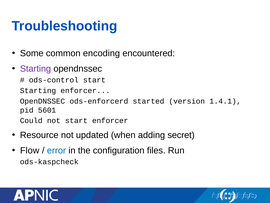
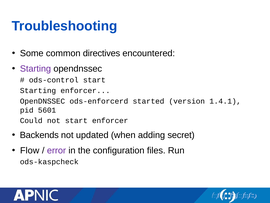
encoding: encoding -> directives
Resource: Resource -> Backends
error colour: blue -> purple
